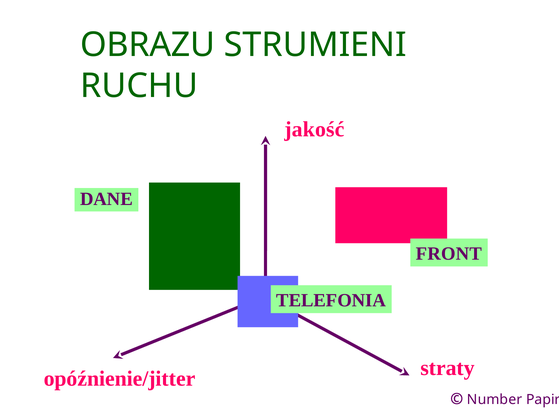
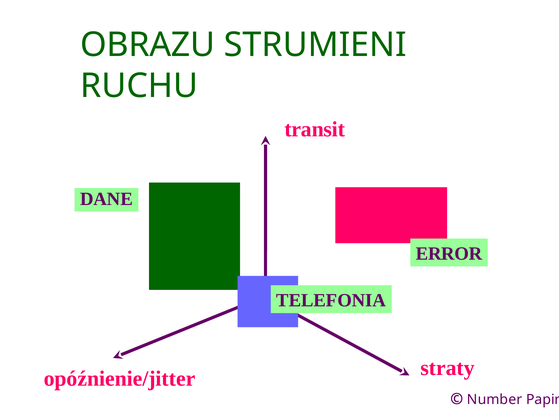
jakość: jakość -> transit
FRONT: FRONT -> ERROR
